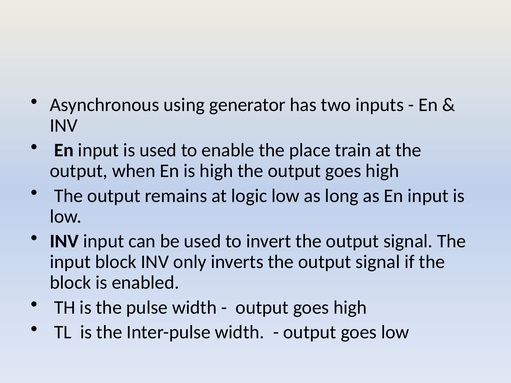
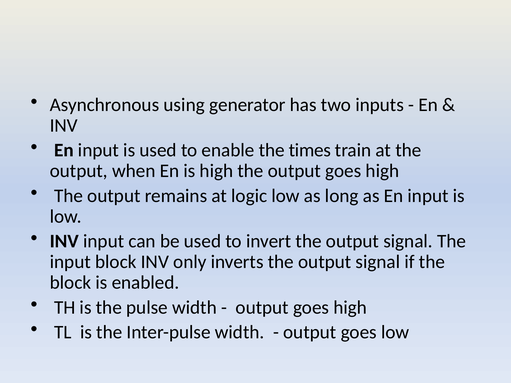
place: place -> times
